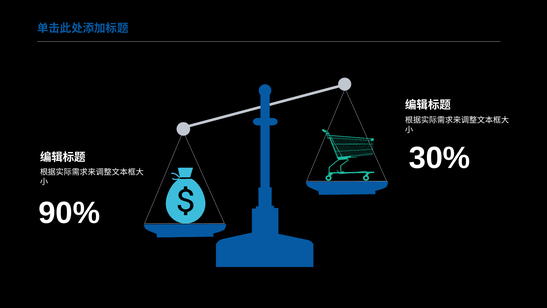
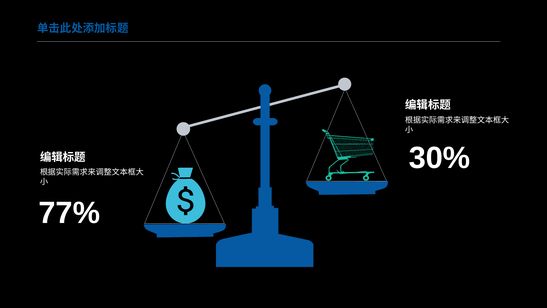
90%: 90% -> 77%
